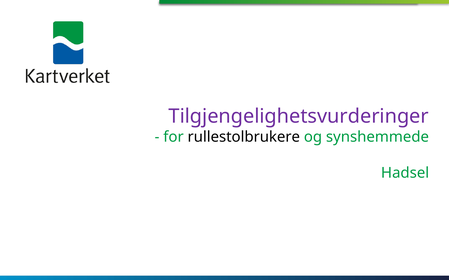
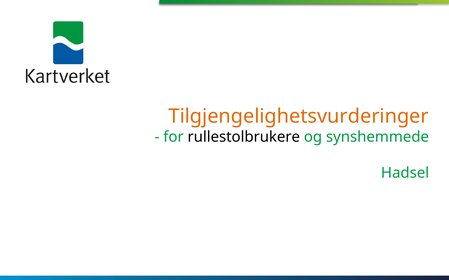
Tilgjengelighetsvurderinger colour: purple -> orange
